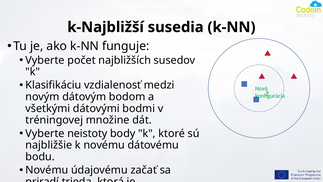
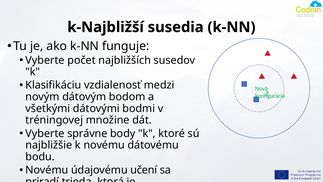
neistoty: neistoty -> správne
začať: začať -> učení
